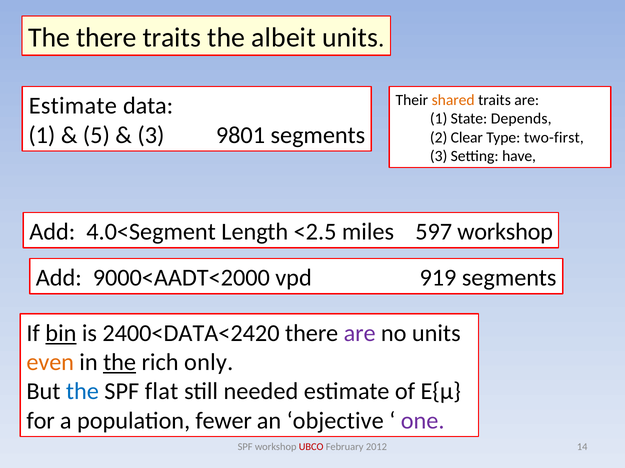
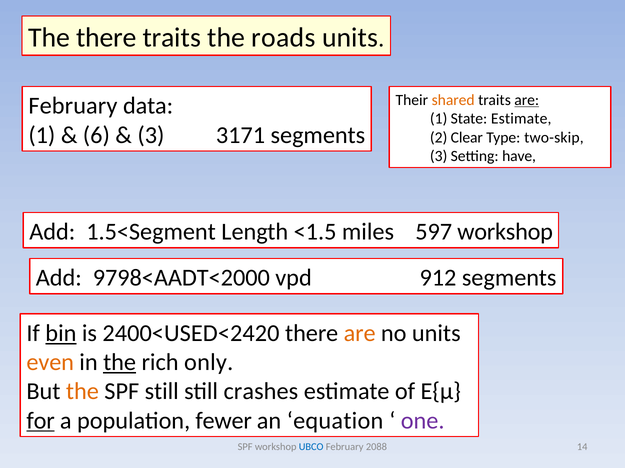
albeit: albeit -> roads
are at (527, 100) underline: none -> present
Estimate at (73, 106): Estimate -> February
State Depends: Depends -> Estimate
5: 5 -> 6
9801: 9801 -> 3171
two-first: two-first -> two-skip
4.0<Segment: 4.0<Segment -> 1.5<Segment
<2.5: <2.5 -> <1.5
9000<AADT<2000: 9000<AADT<2000 -> 9798<AADT<2000
919: 919 -> 912
2400<DATA<2420: 2400<DATA<2420 -> 2400<USED<2420
are at (360, 334) colour: purple -> orange
the at (82, 392) colour: blue -> orange
SPF flat: flat -> still
needed: needed -> crashes
for underline: none -> present
objective: objective -> equation
UBCO colour: red -> blue
2012: 2012 -> 2088
